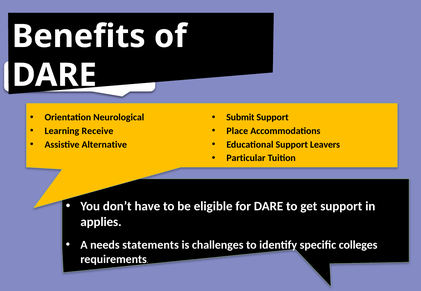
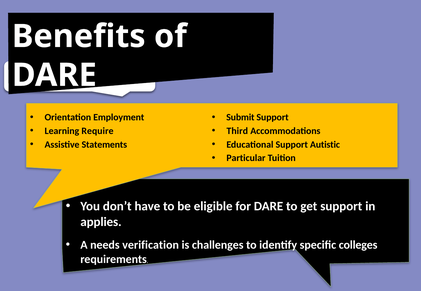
Neurological: Neurological -> Employment
Receive: Receive -> Require
Place: Place -> Third
Alternative: Alternative -> Statements
Leavers: Leavers -> Autistic
statements: statements -> verification
